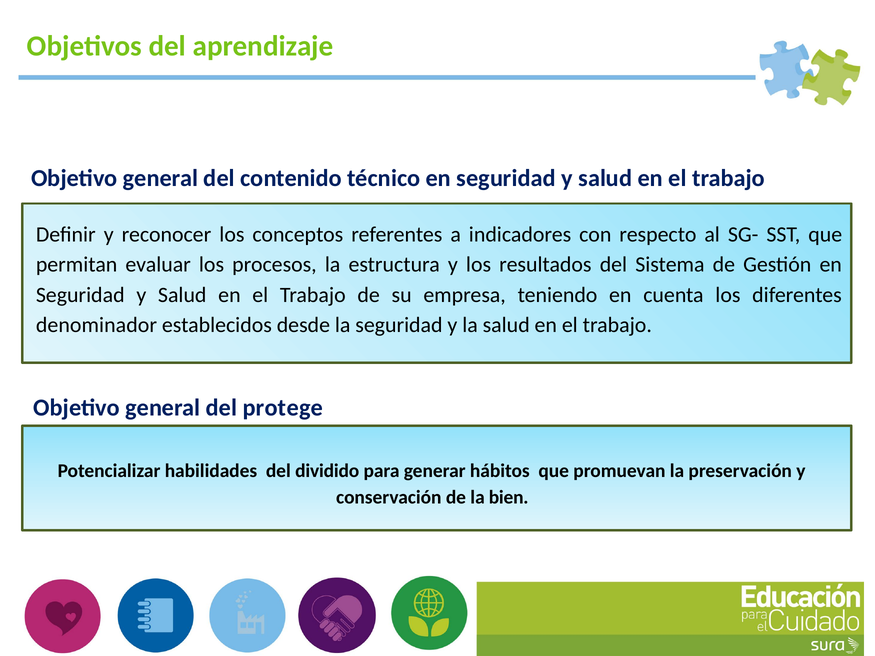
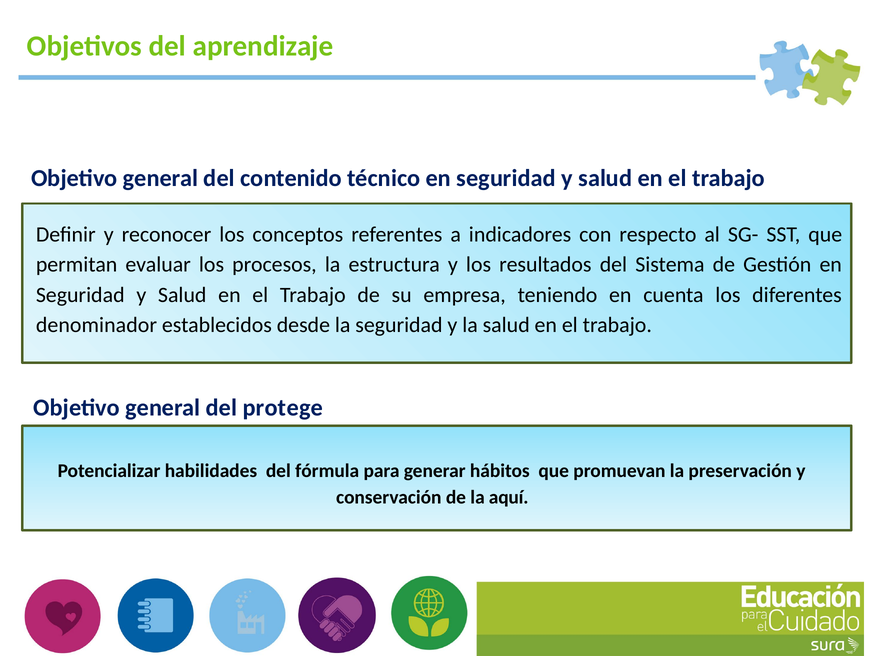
dividido: dividido -> fórmula
bien: bien -> aquí
